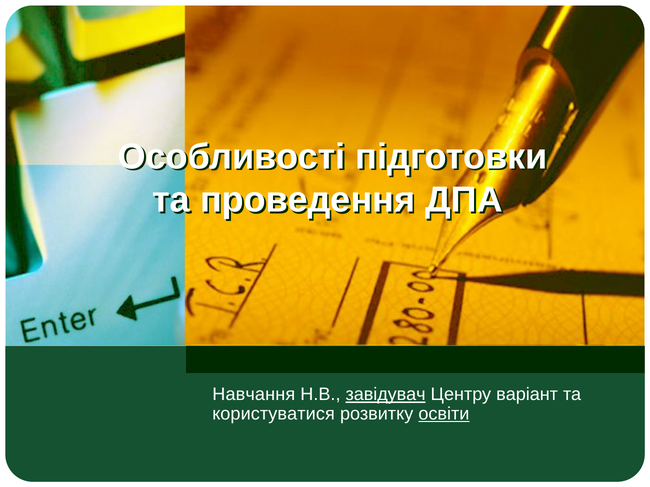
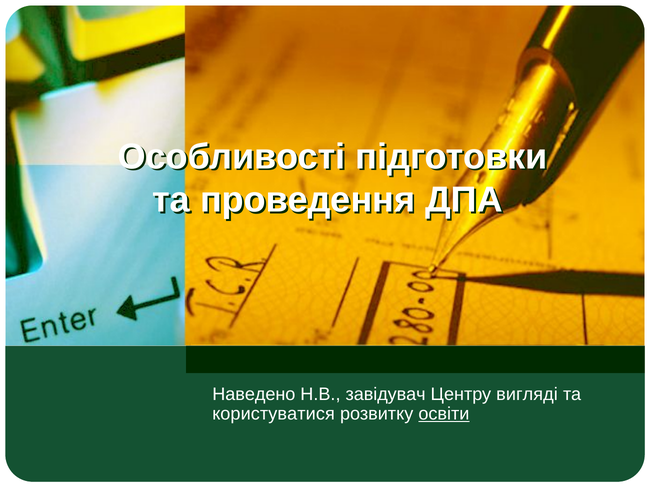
Навчання: Навчання -> Наведено
завідувач underline: present -> none
варіант: варіант -> вигляді
